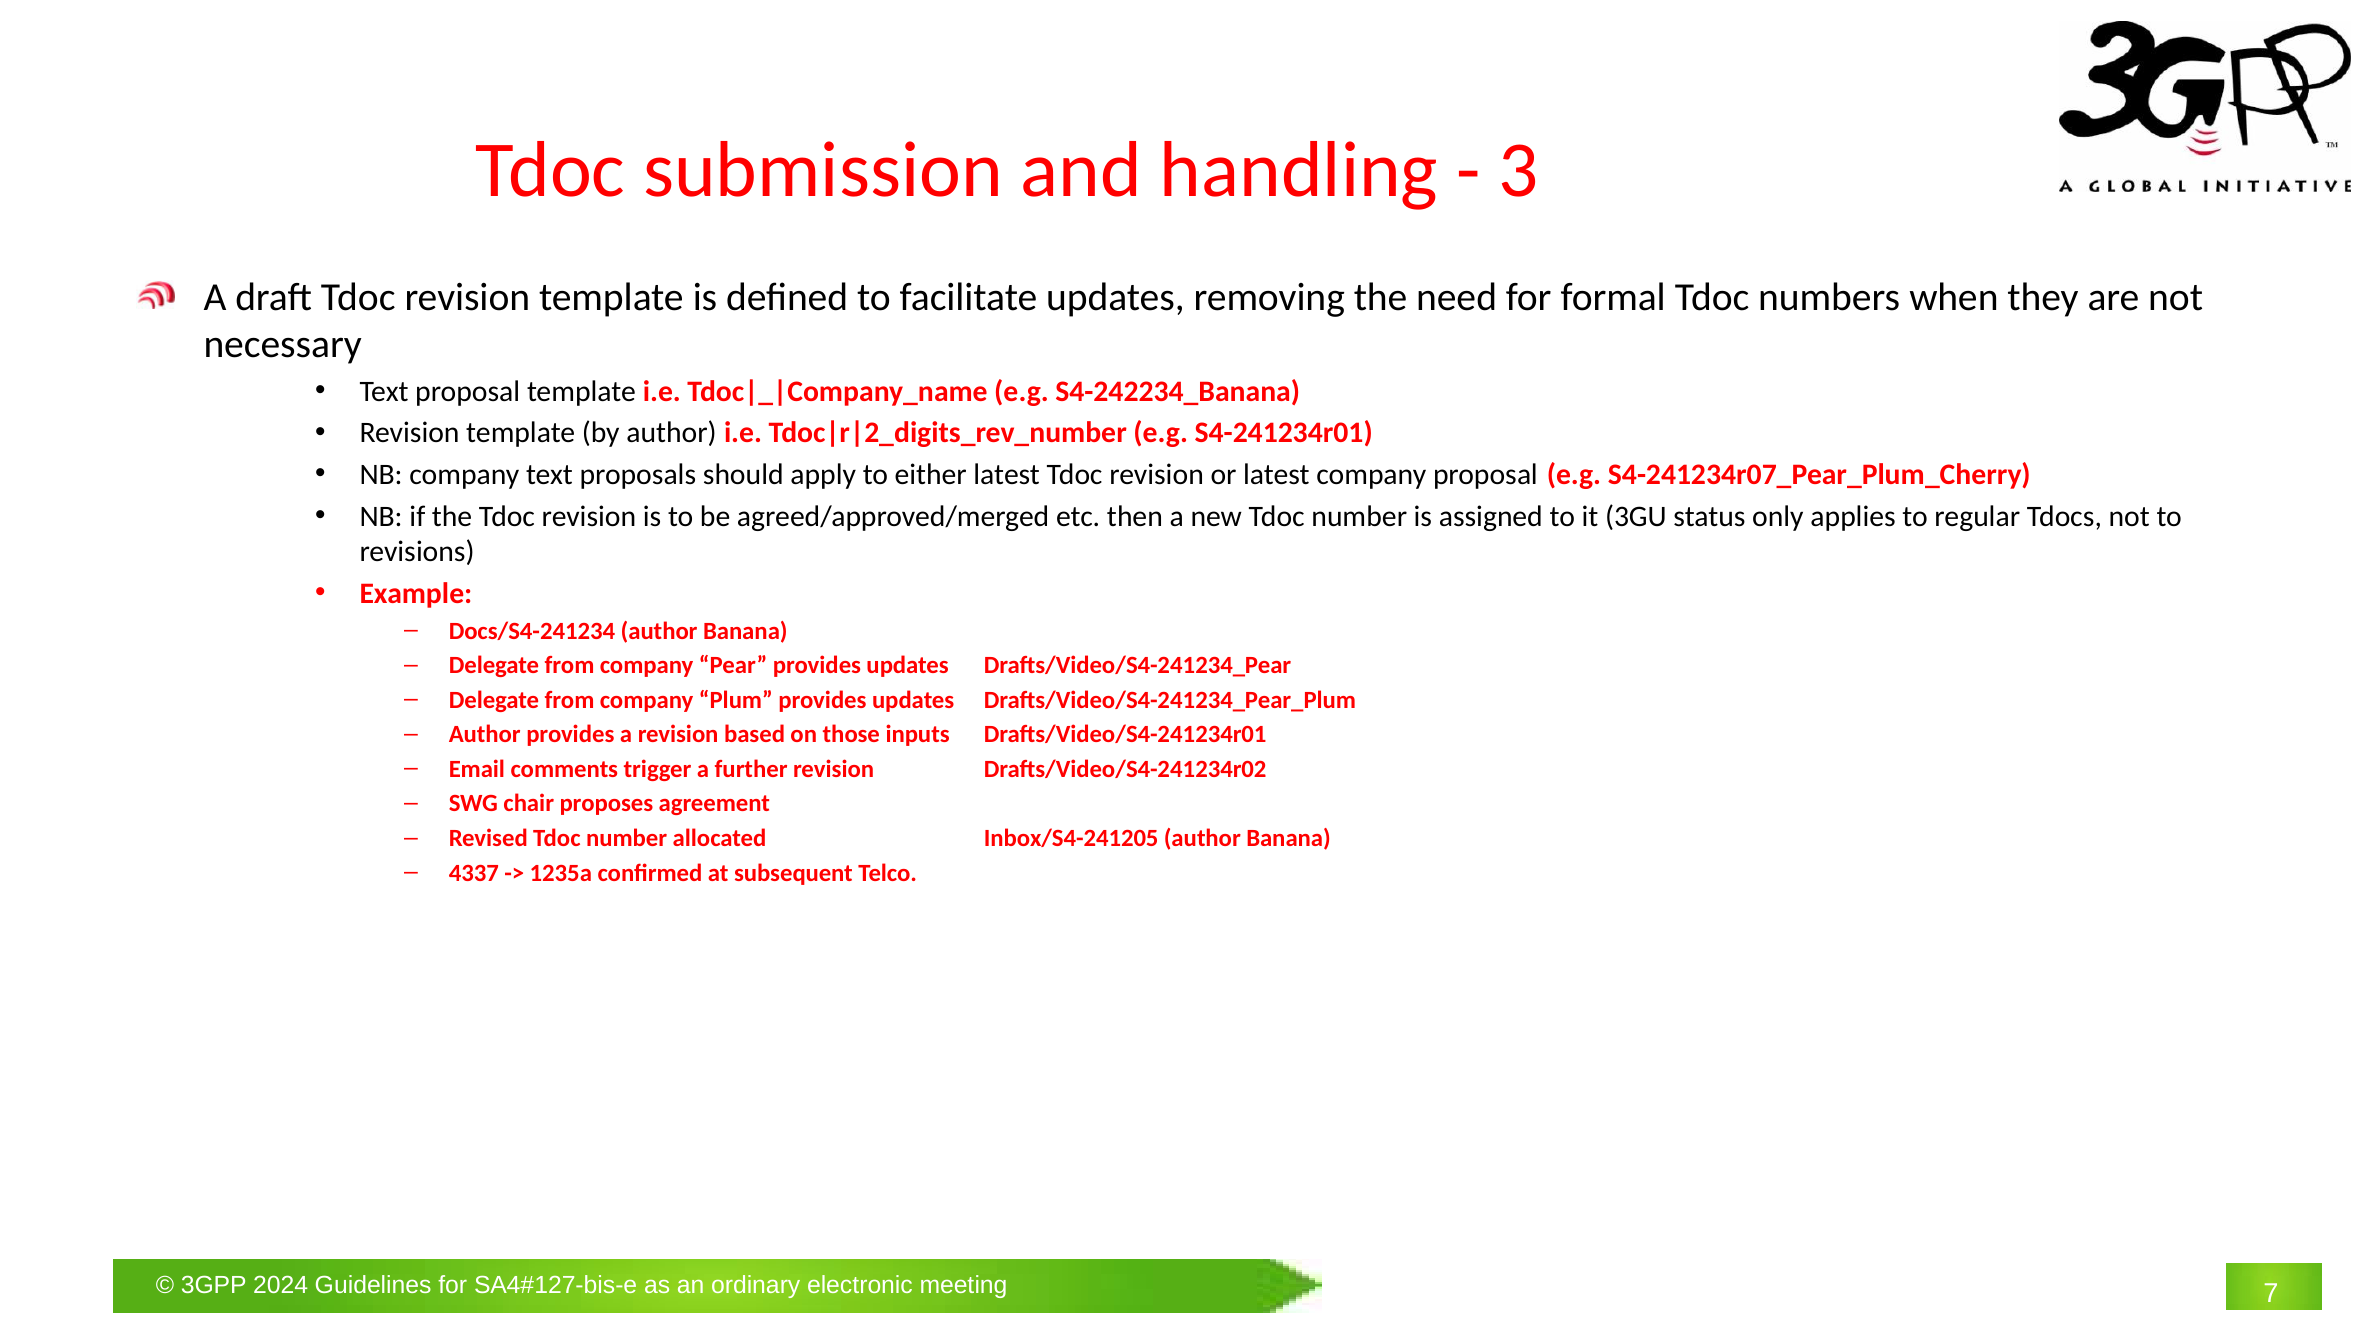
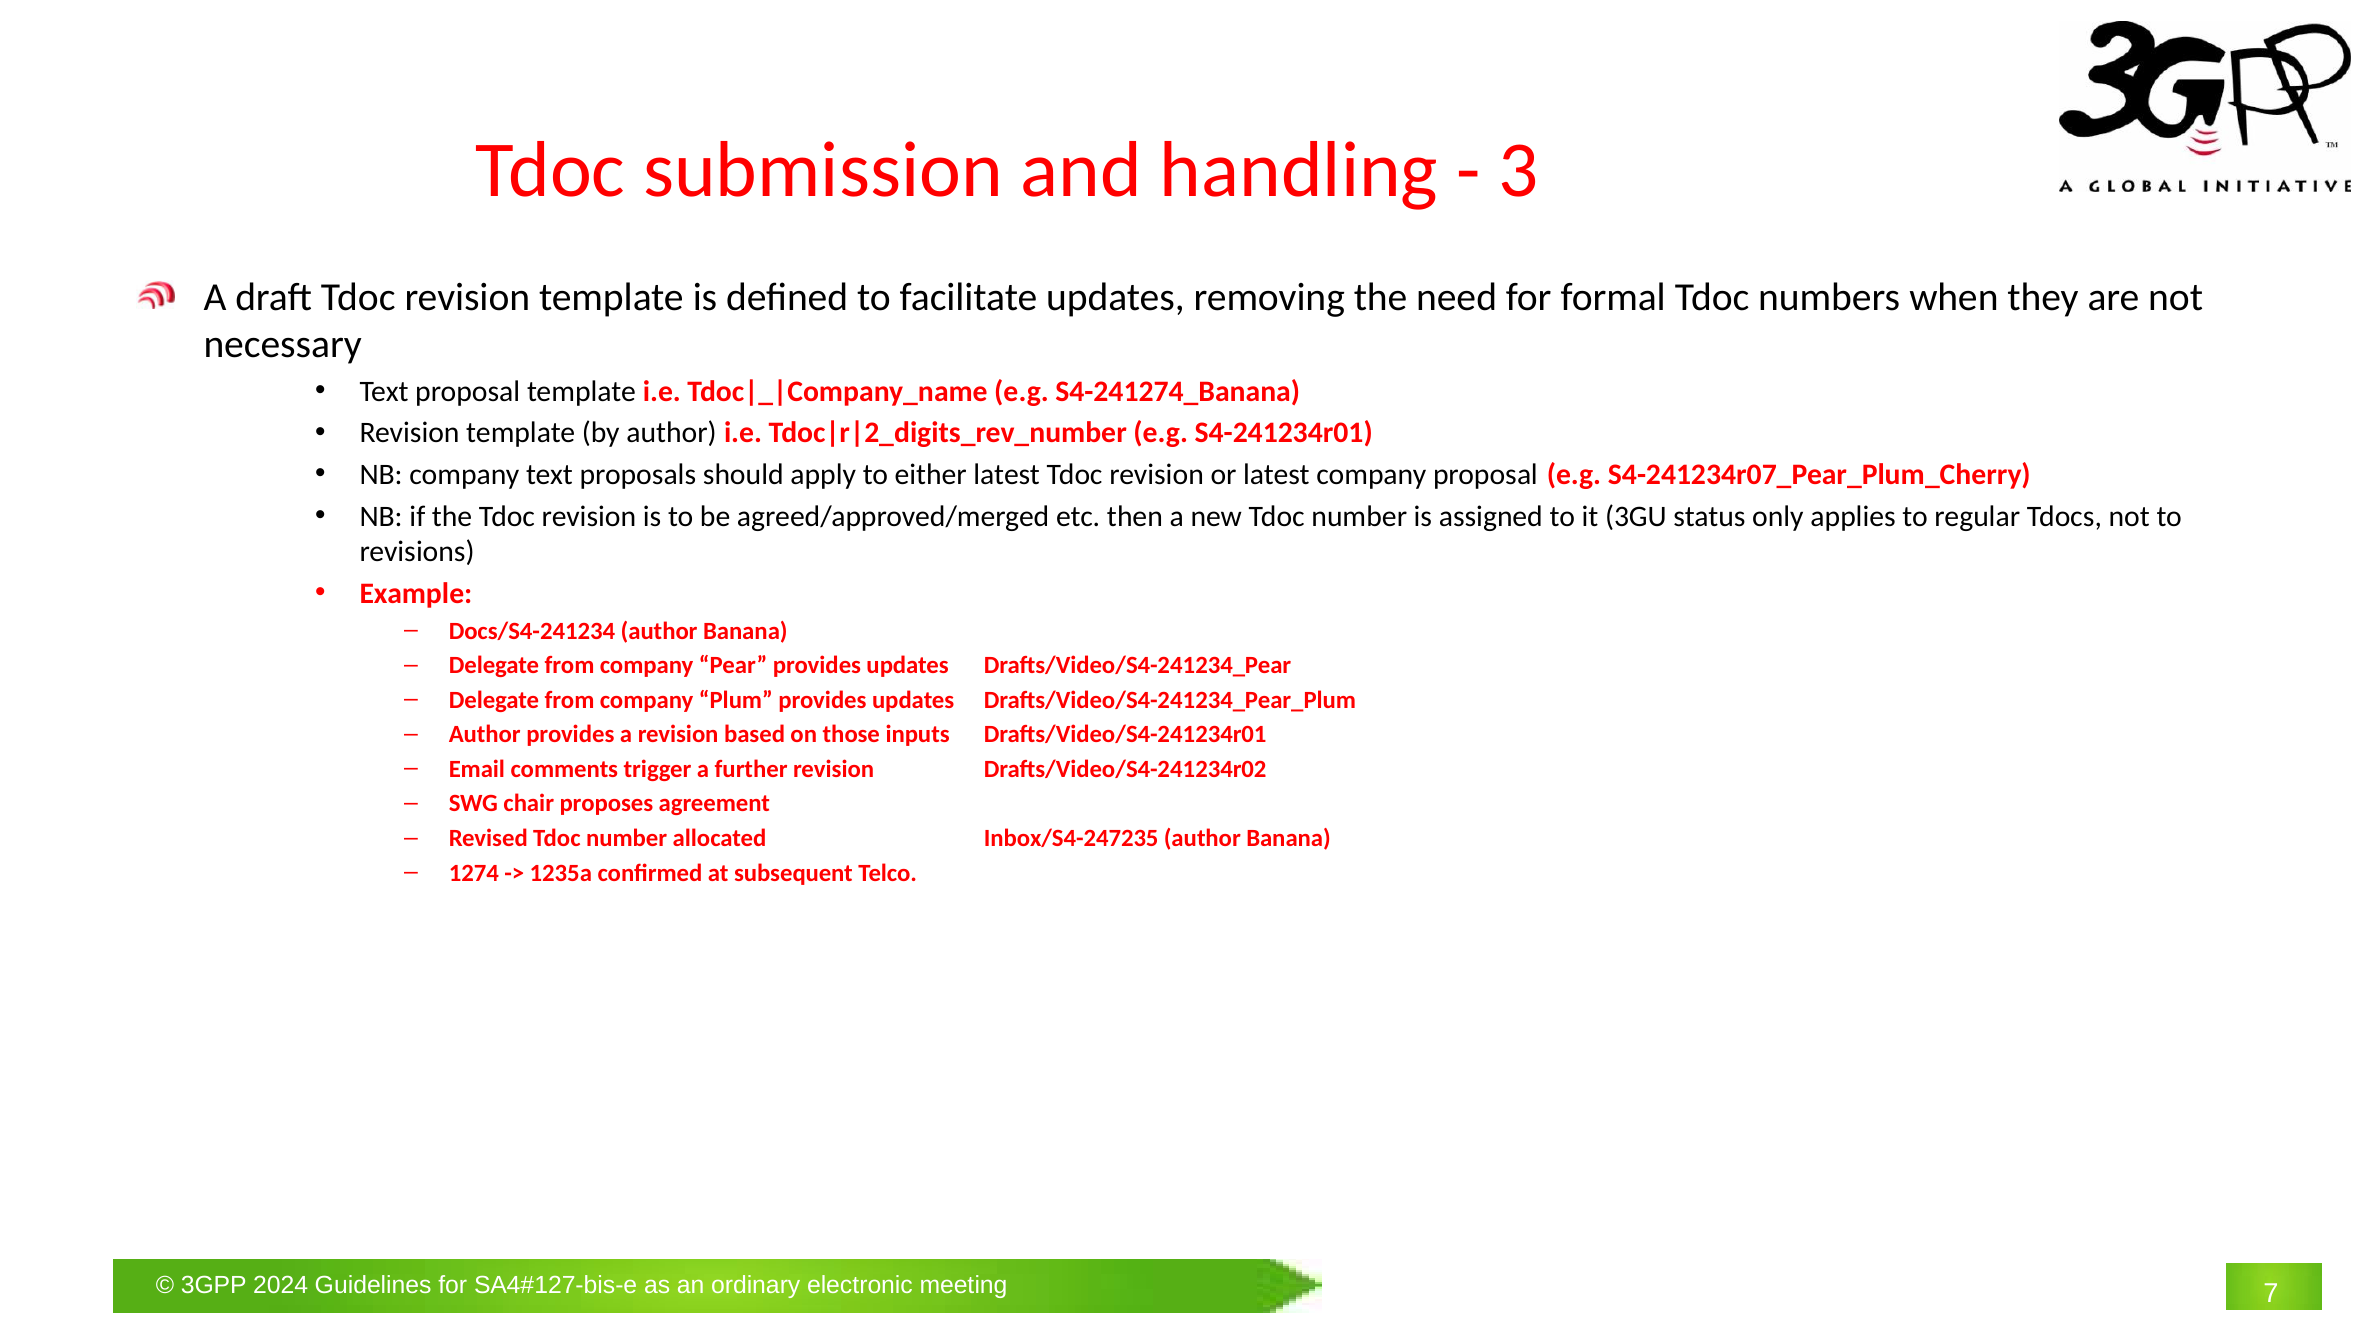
S4-242234_Banana: S4-242234_Banana -> S4-241274_Banana
Inbox/S4-241205: Inbox/S4-241205 -> Inbox/S4-247235
4337: 4337 -> 1274
